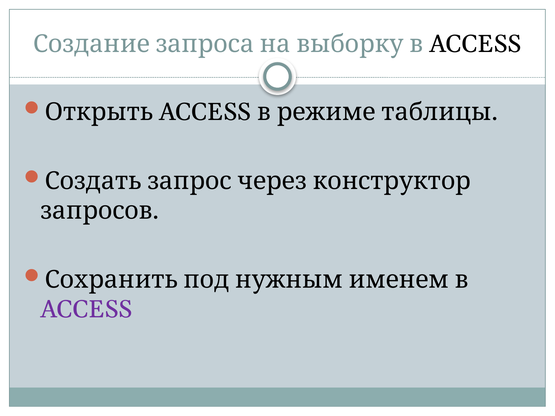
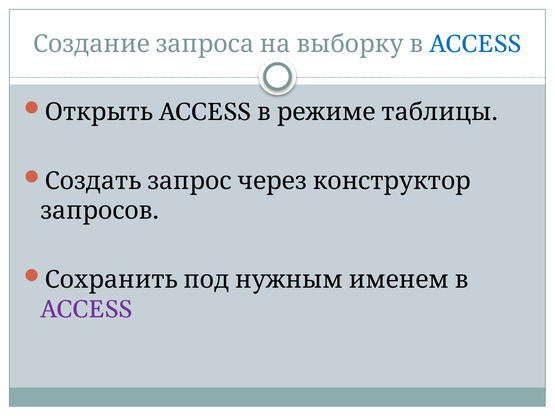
ACCESS at (475, 44) colour: black -> blue
